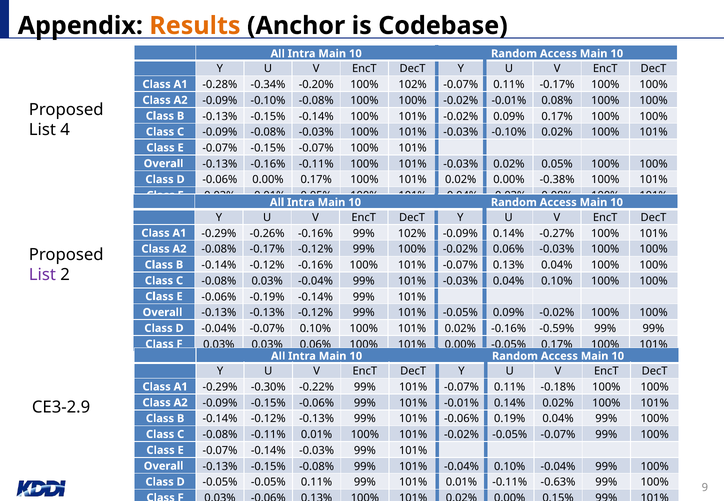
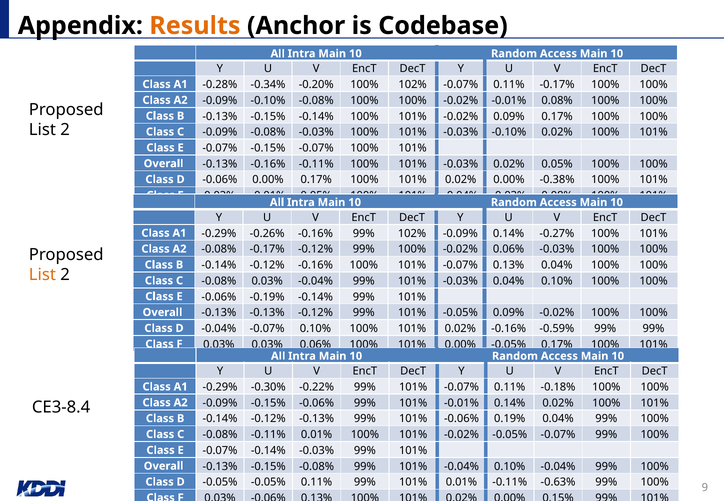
4 at (65, 130): 4 -> 2
List at (42, 275) colour: purple -> orange
CE3-2.9: CE3-2.9 -> CE3-8.4
